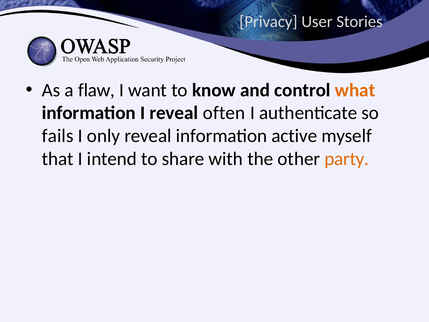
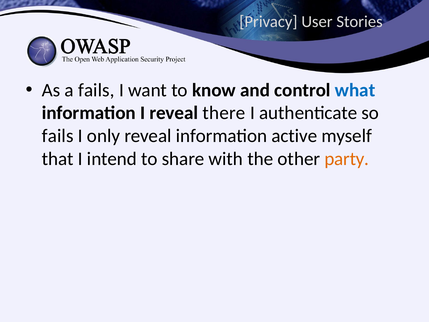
a flaw: flaw -> fails
what colour: orange -> blue
often: often -> there
